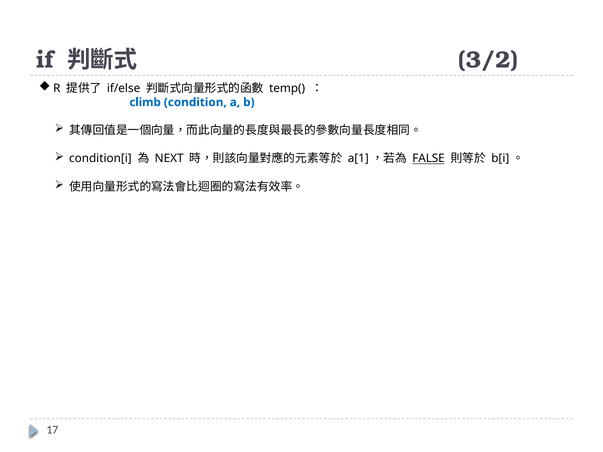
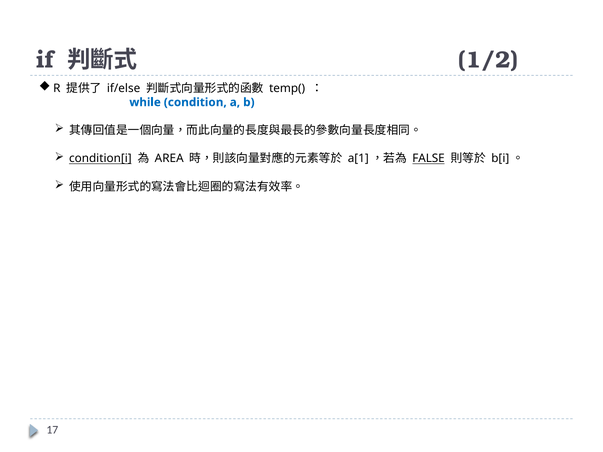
3/2: 3/2 -> 1/2
climb: climb -> while
condition[i underline: none -> present
NEXT: NEXT -> AREA
